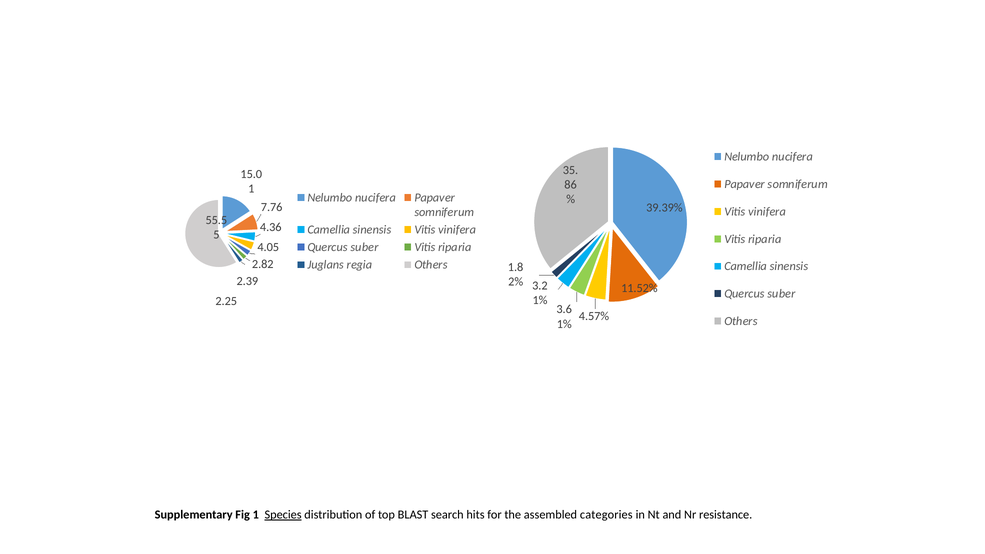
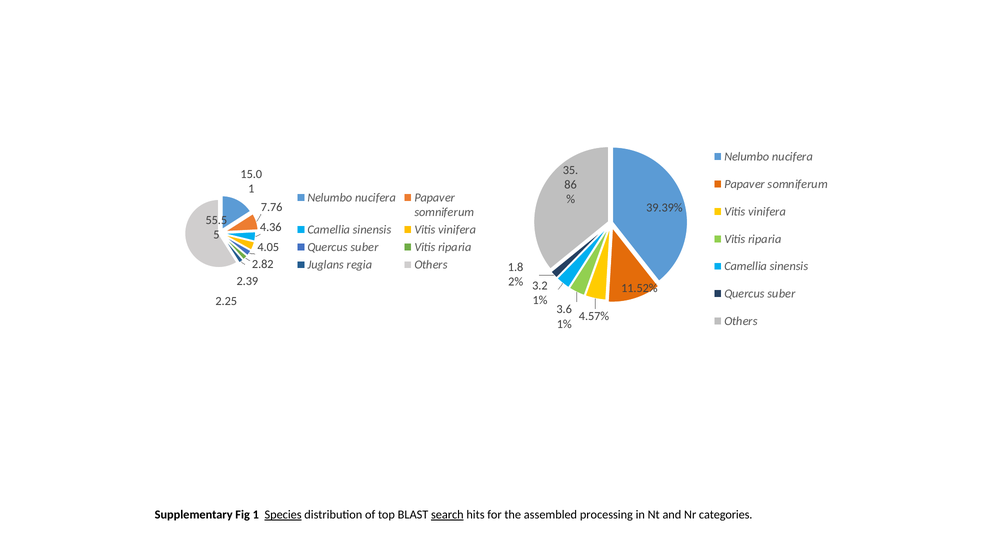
search underline: none -> present
categories: categories -> processing
resistance: resistance -> categories
